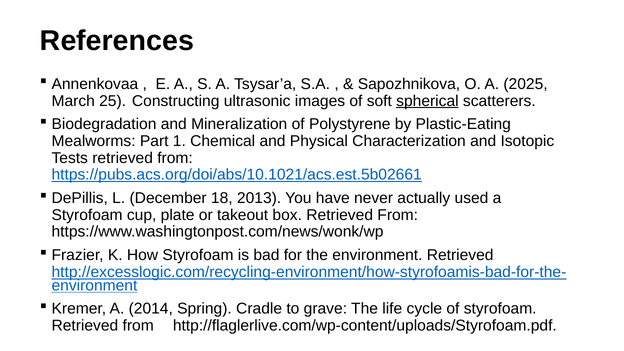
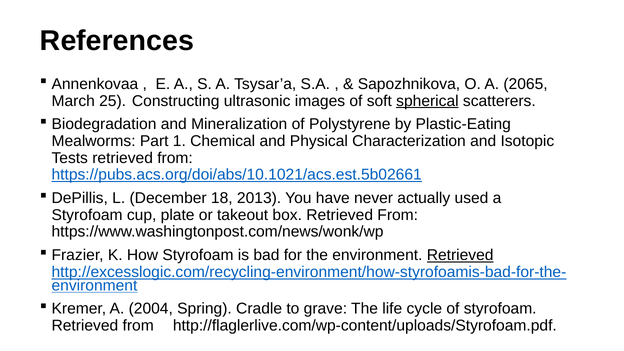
2025: 2025 -> 2065
Retrieved at (460, 255) underline: none -> present
2014: 2014 -> 2004
